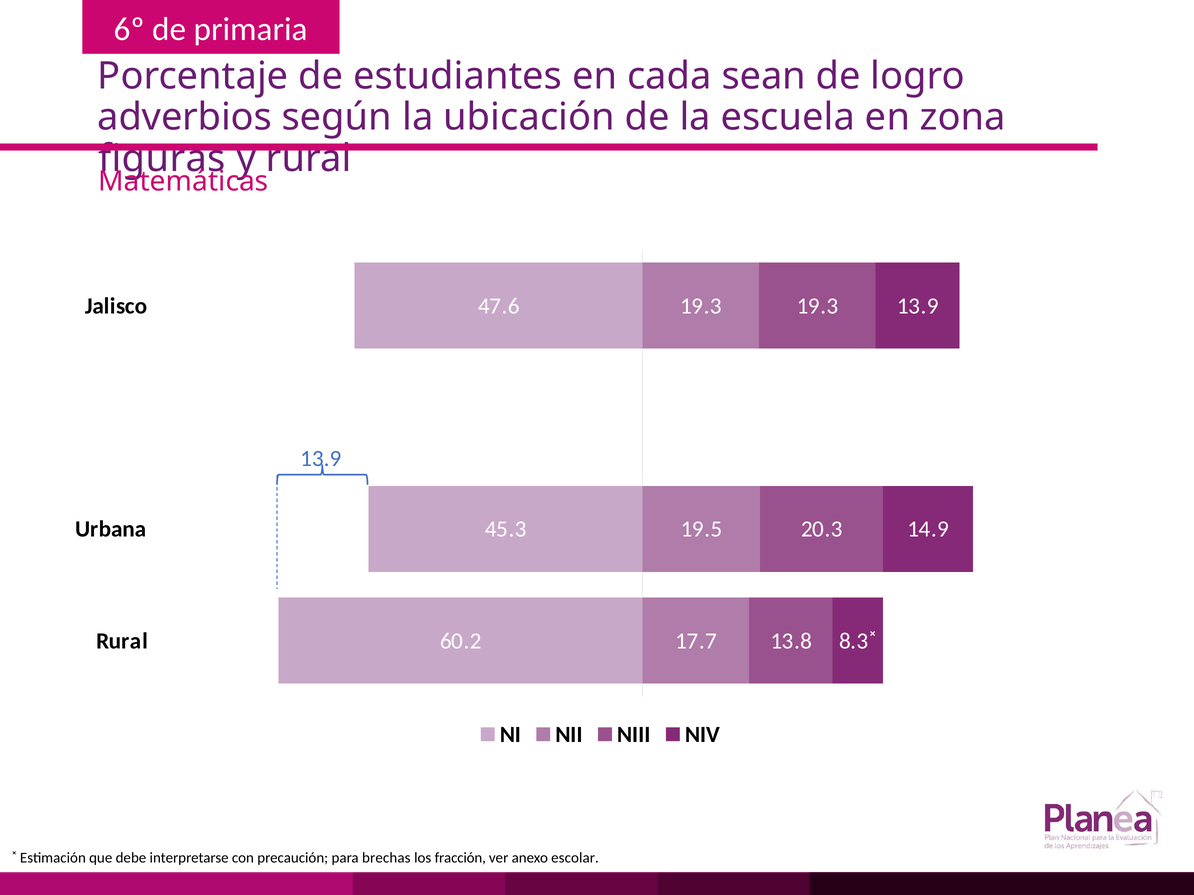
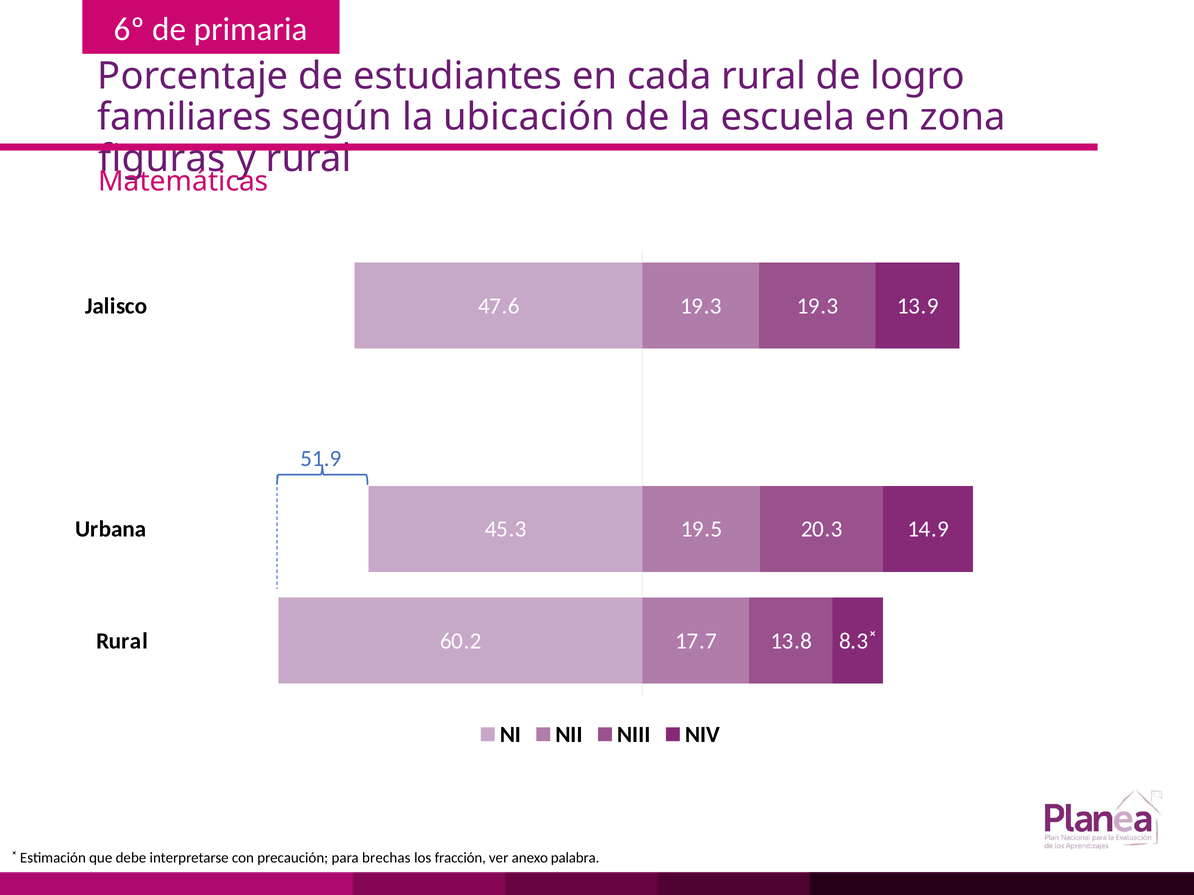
cada sean: sean -> rural
adverbios: adverbios -> familiares
13.9 at (321, 459): 13.9 -> 51.9
escolar: escolar -> palabra
